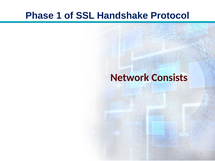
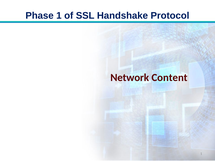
Consists: Consists -> Content
